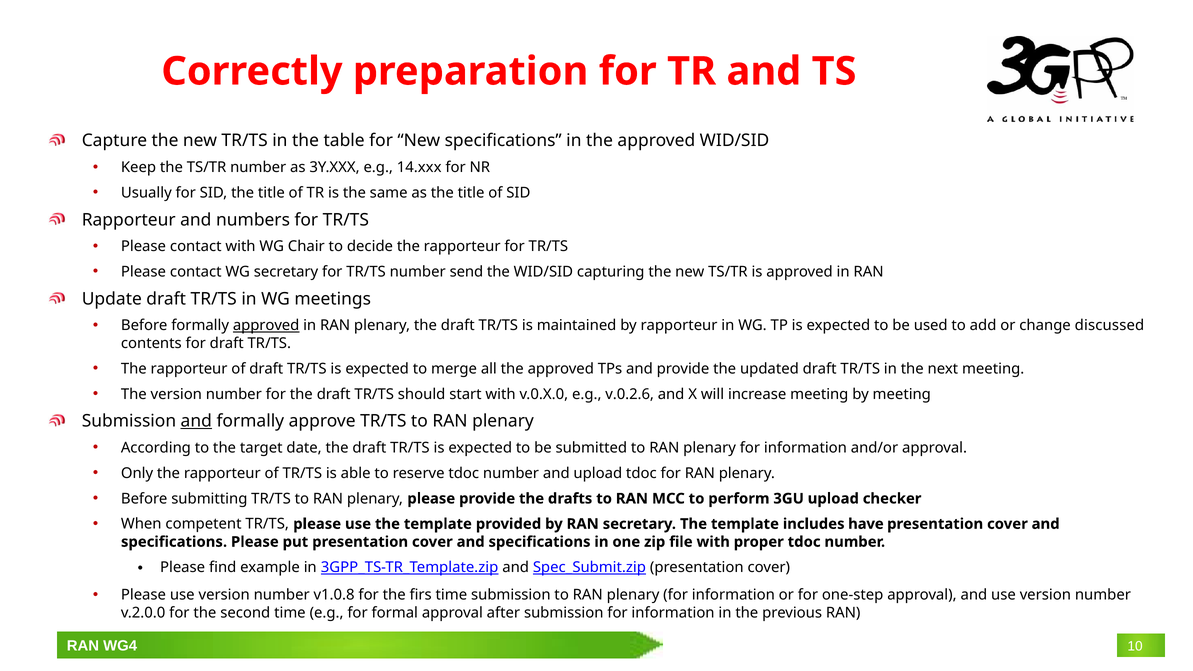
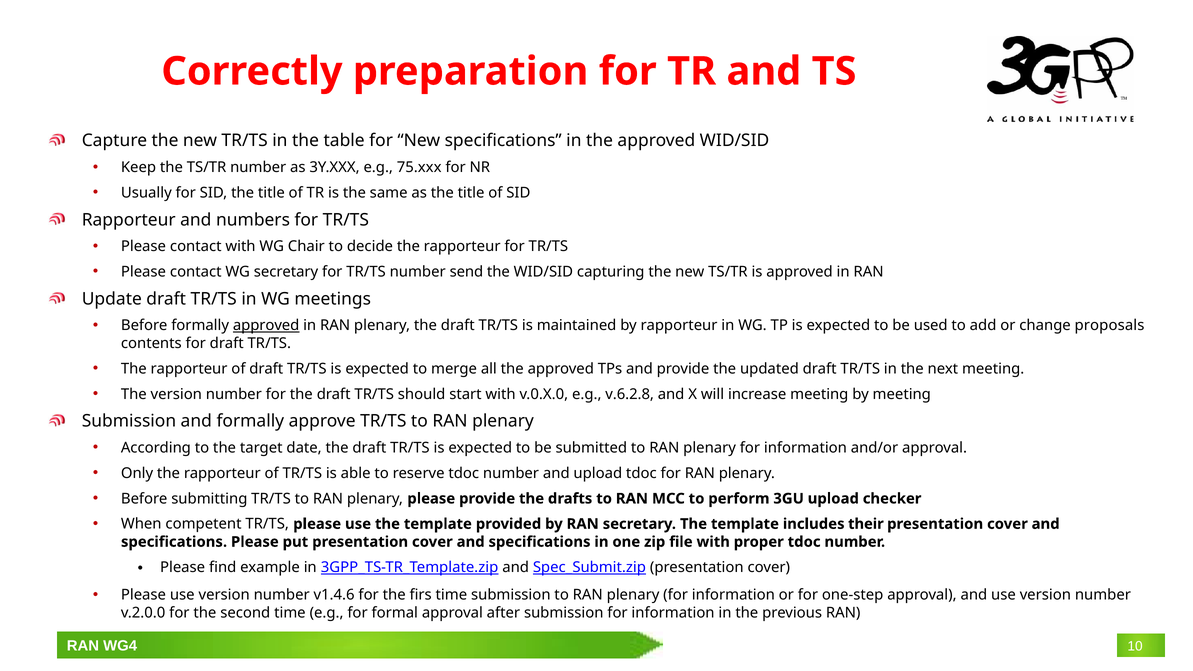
14.xxx: 14.xxx -> 75.xxx
discussed: discussed -> proposals
v.0.2.6: v.0.2.6 -> v.6.2.8
and at (196, 421) underline: present -> none
have: have -> their
v1.0.8: v1.0.8 -> v1.4.6
